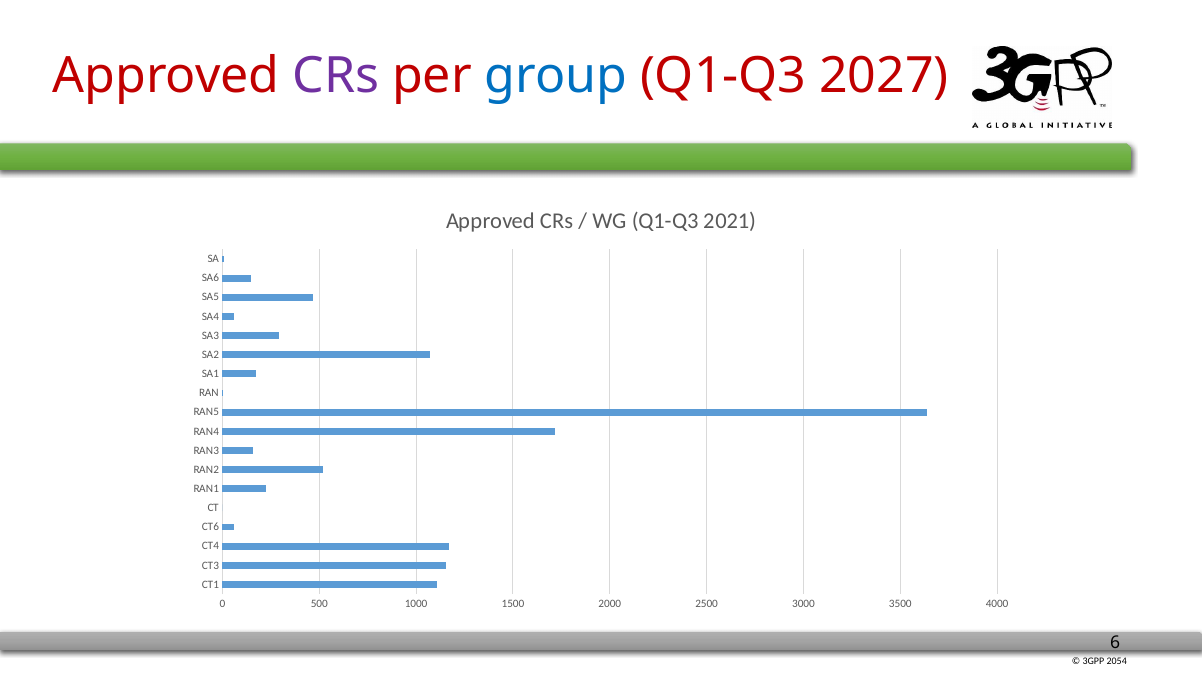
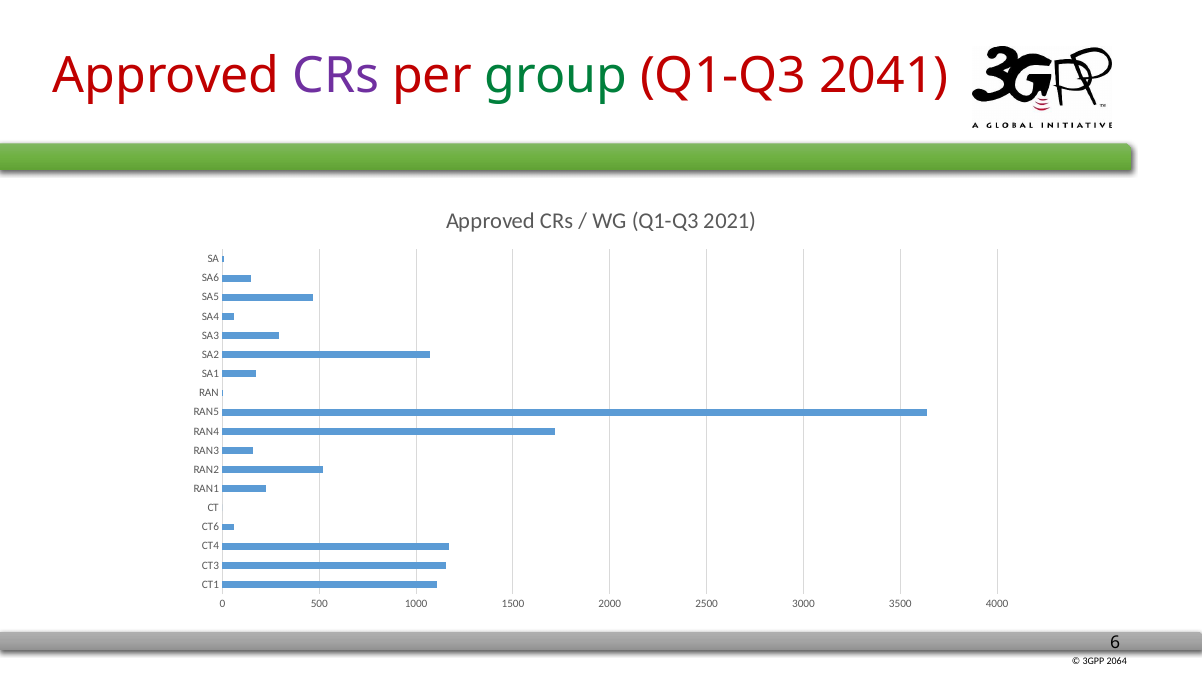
group colour: blue -> green
2027: 2027 -> 2041
2054: 2054 -> 2064
